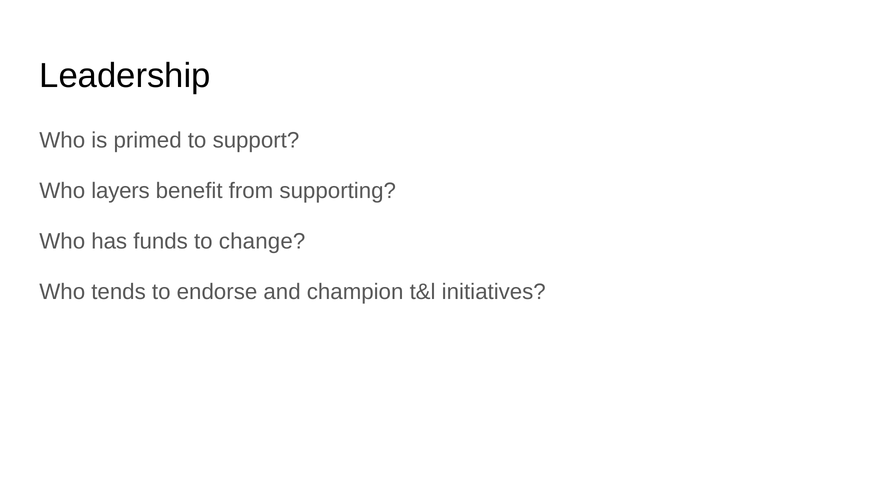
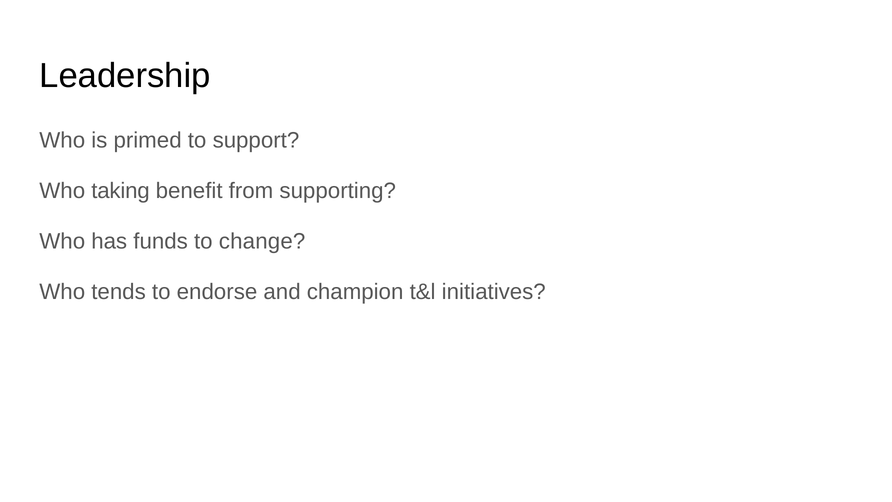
layers: layers -> taking
